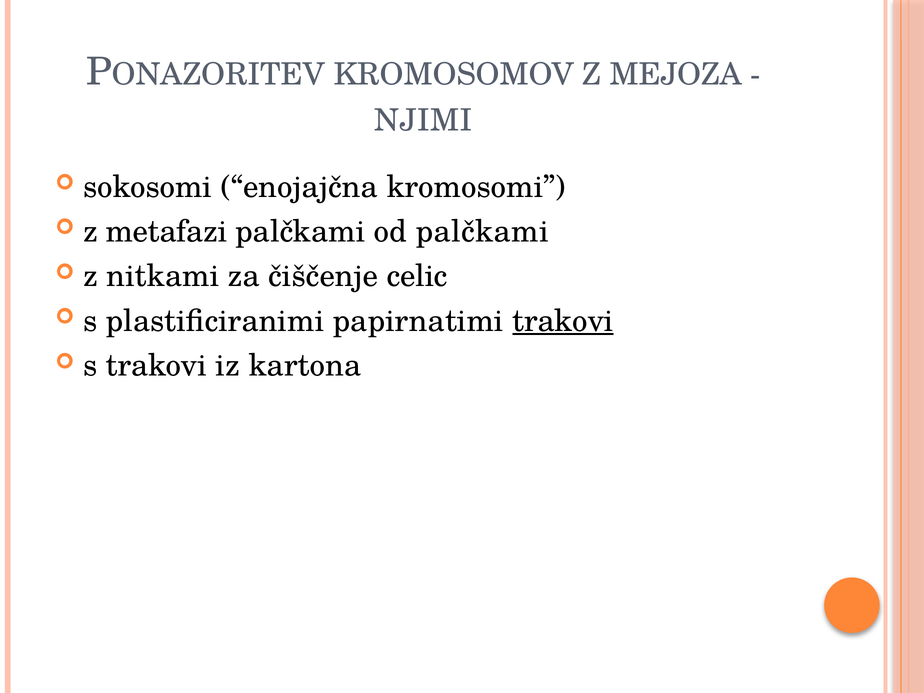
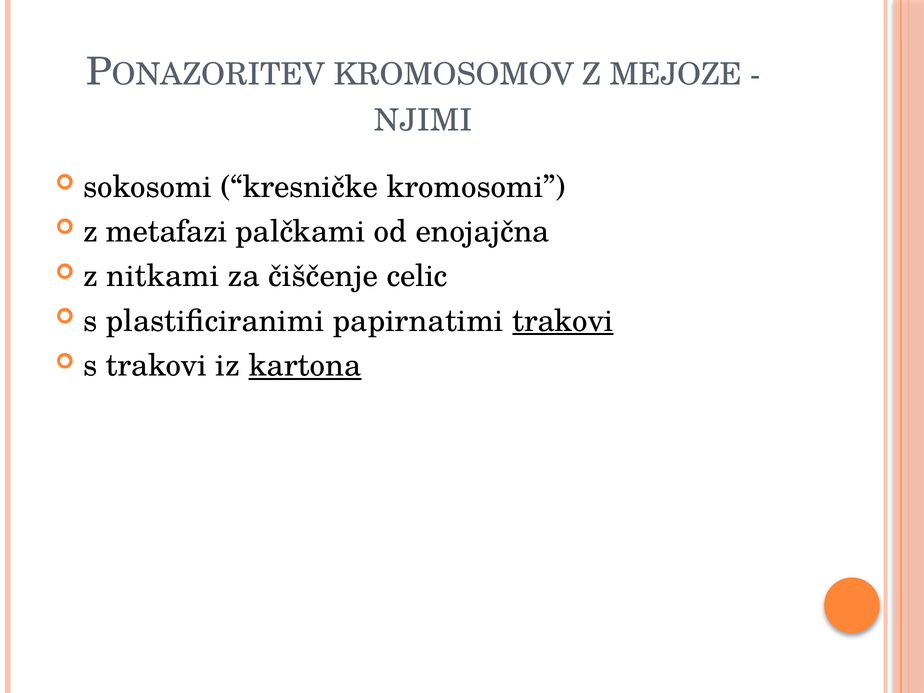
MEJOZA: MEJOZA -> MEJOZE
enojajčna: enojajčna -> kresničke
od palčkami: palčkami -> enojajčna
kartona underline: none -> present
